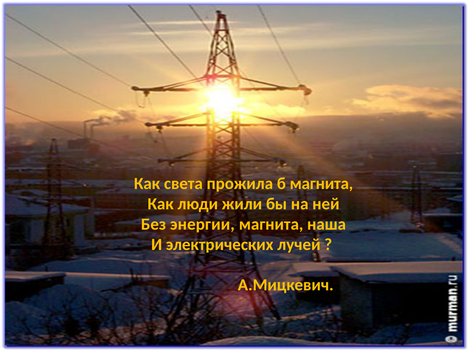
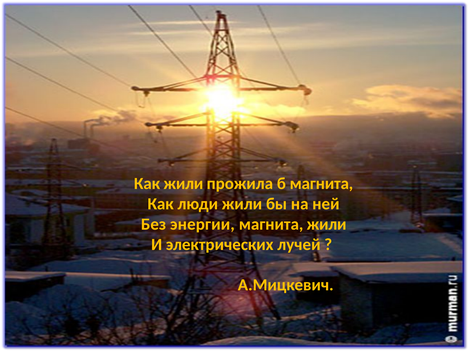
Как света: света -> жили
магнита наша: наша -> жили
